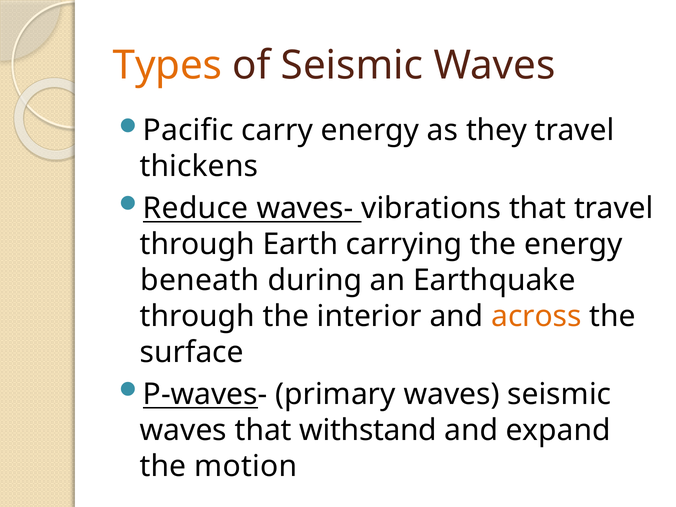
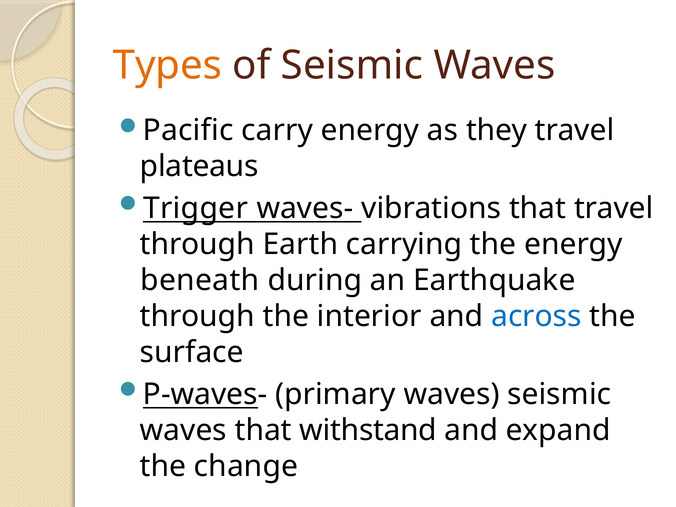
thickens: thickens -> plateaus
Reduce: Reduce -> Trigger
across colour: orange -> blue
motion: motion -> change
